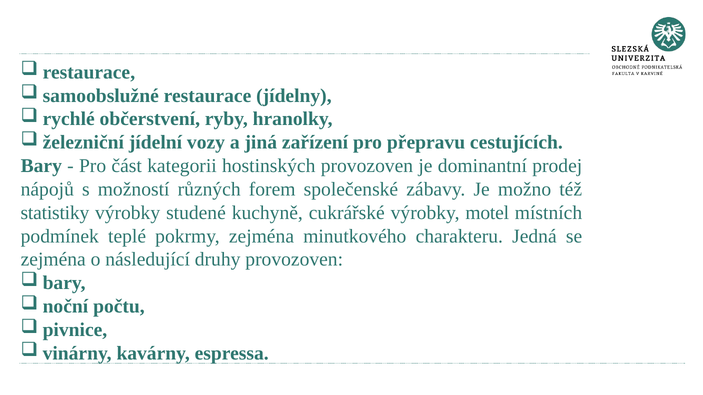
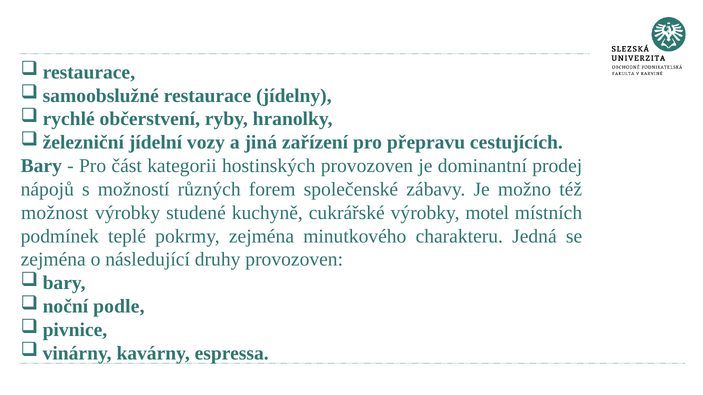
statistiky: statistiky -> možnost
počtu: počtu -> podle
